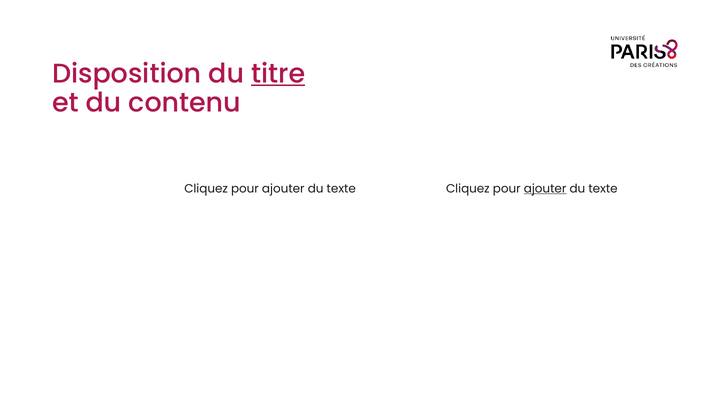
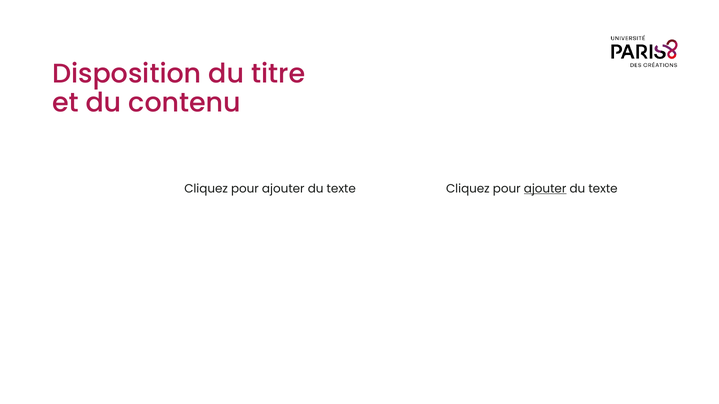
titre underline: present -> none
